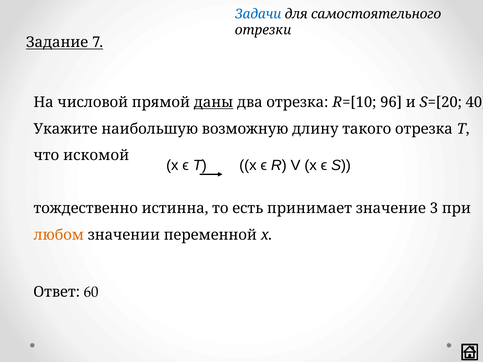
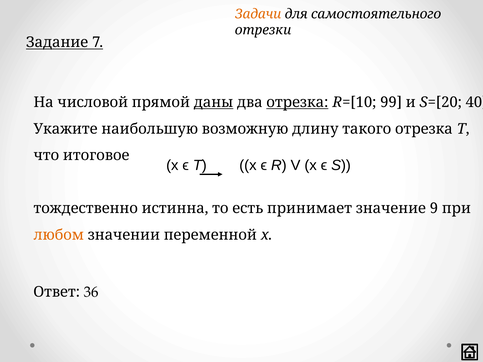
Задачи colour: blue -> orange
отрезка at (297, 102) underline: none -> present
96: 96 -> 99
искомой: искомой -> итоговое
3: 3 -> 9
60: 60 -> 36
